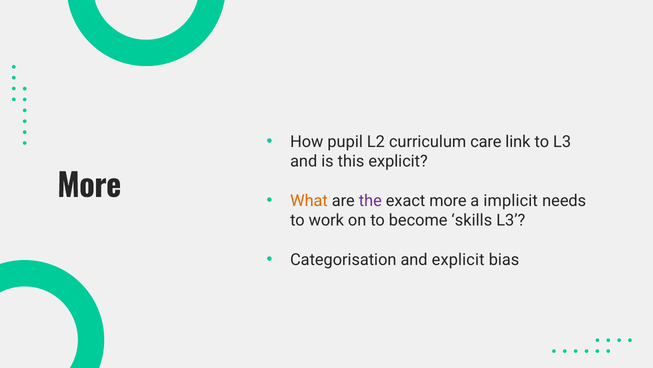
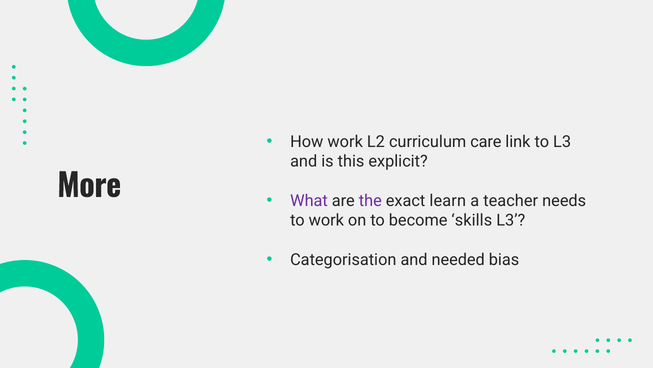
How pupil: pupil -> work
What colour: orange -> purple
exact more: more -> learn
implicit: implicit -> teacher
and explicit: explicit -> needed
